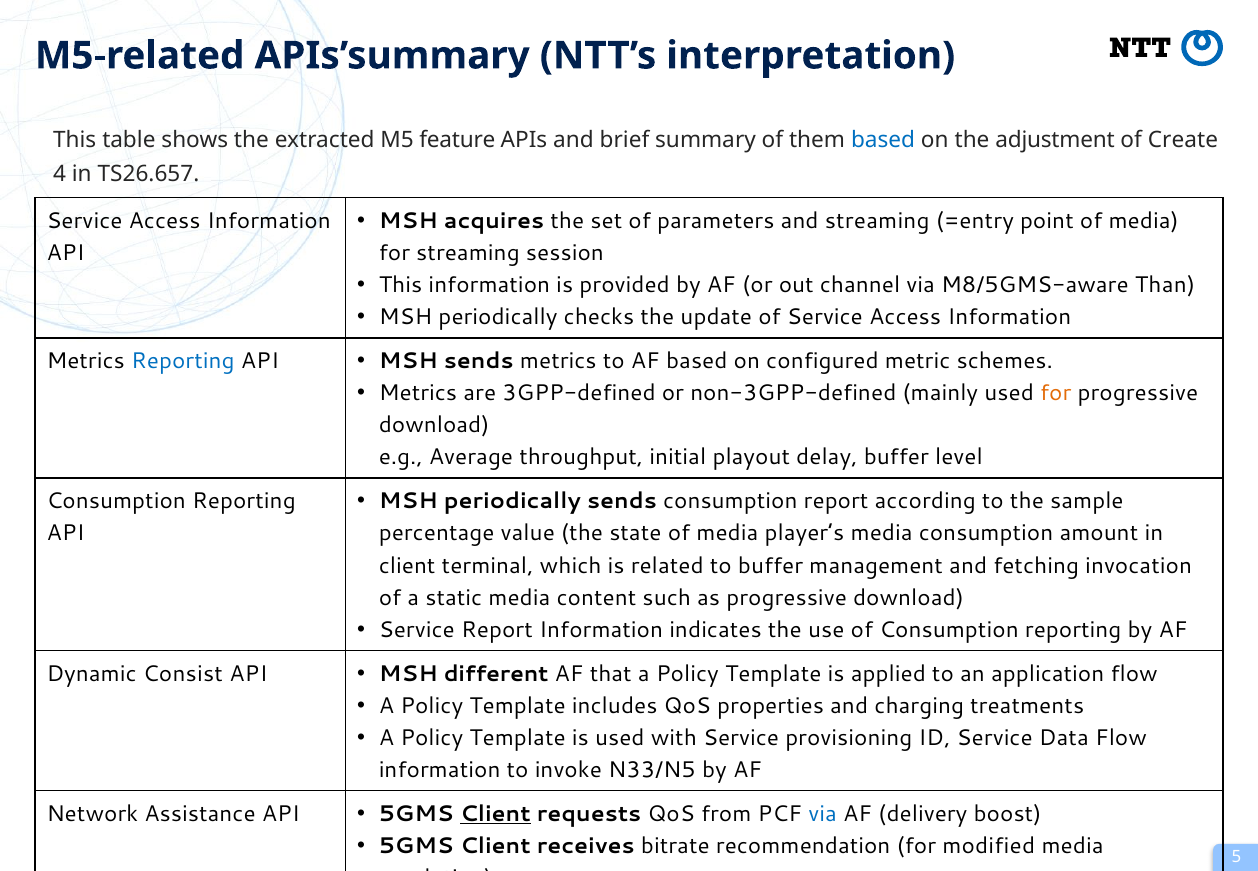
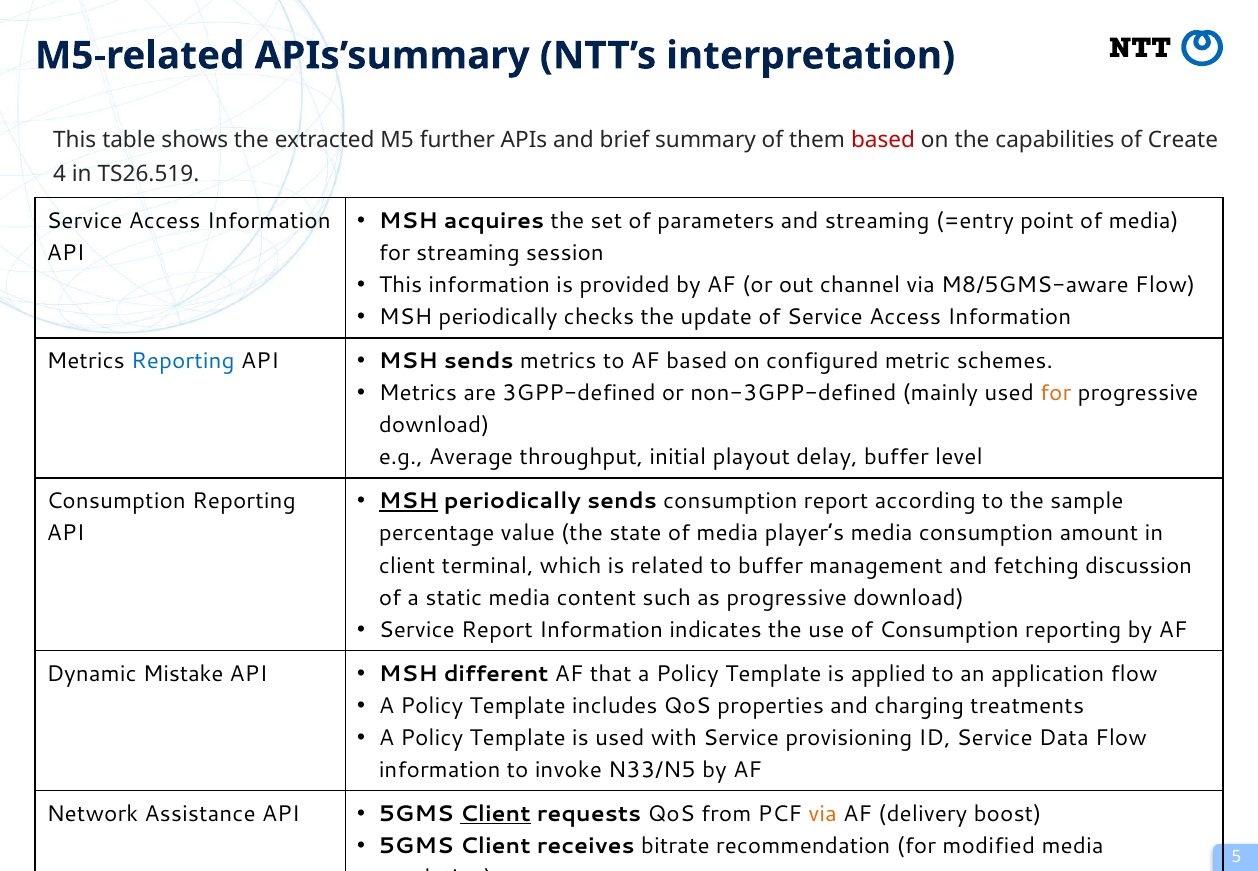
feature: feature -> further
based at (883, 140) colour: blue -> red
adjustment: adjustment -> capabilities
TS26.657: TS26.657 -> TS26.519
M8/5GMS-aware Than: Than -> Flow
MSH at (408, 501) underline: none -> present
invocation: invocation -> discussion
Consist: Consist -> Mistake
via at (823, 814) colour: blue -> orange
